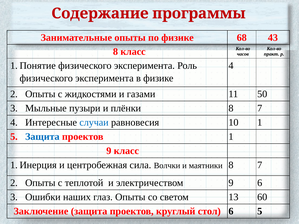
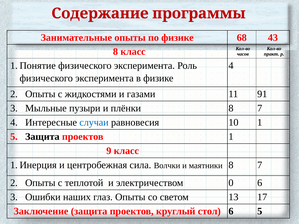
50: 50 -> 91
Защита at (42, 137) colour: blue -> black
электричеством 9: 9 -> 0
60: 60 -> 17
